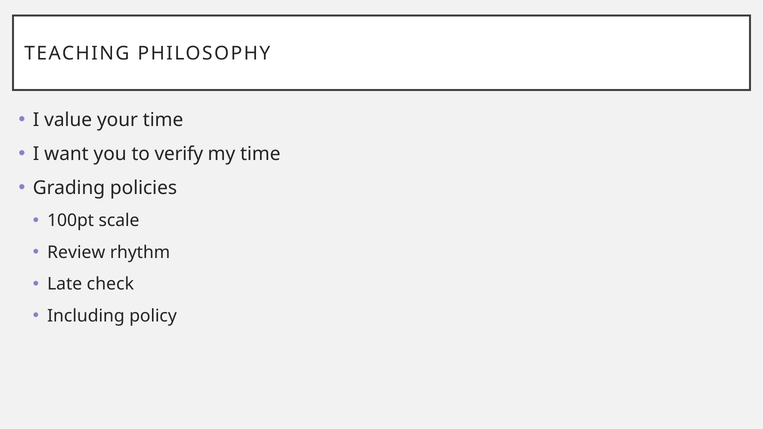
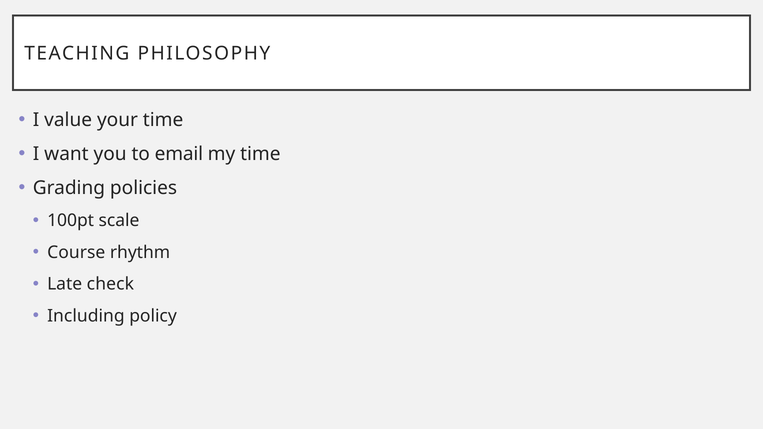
verify: verify -> email
Review: Review -> Course
